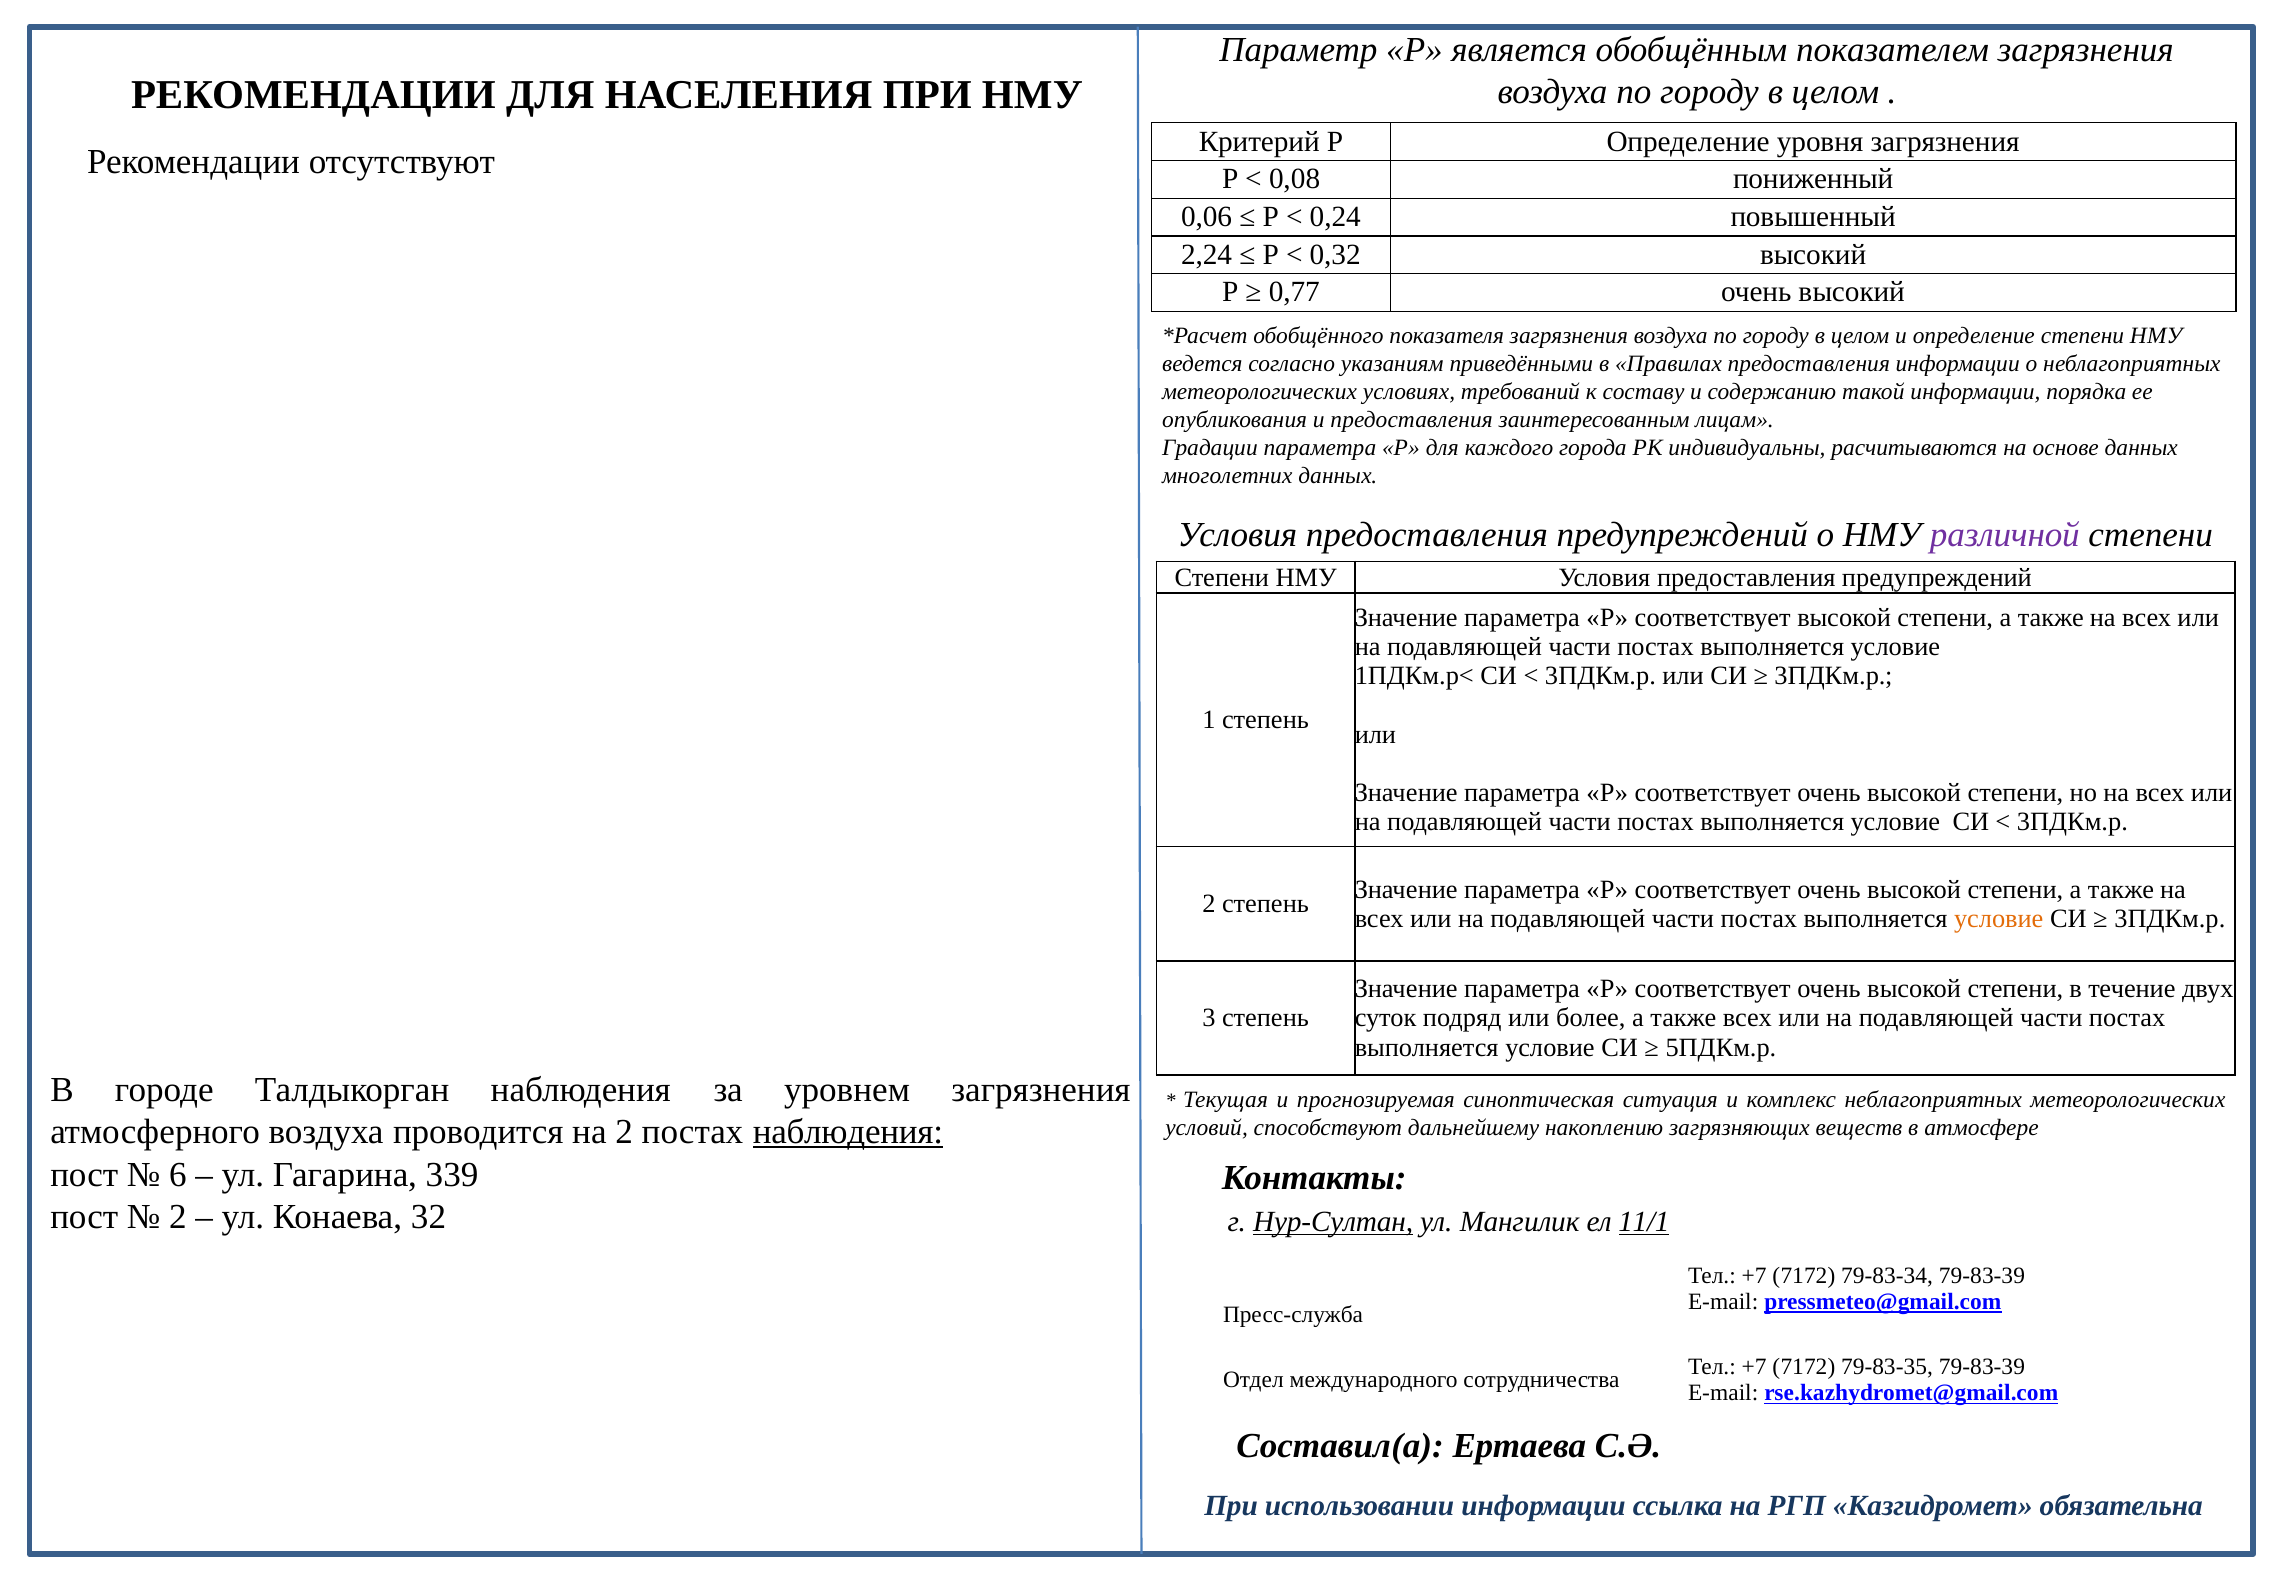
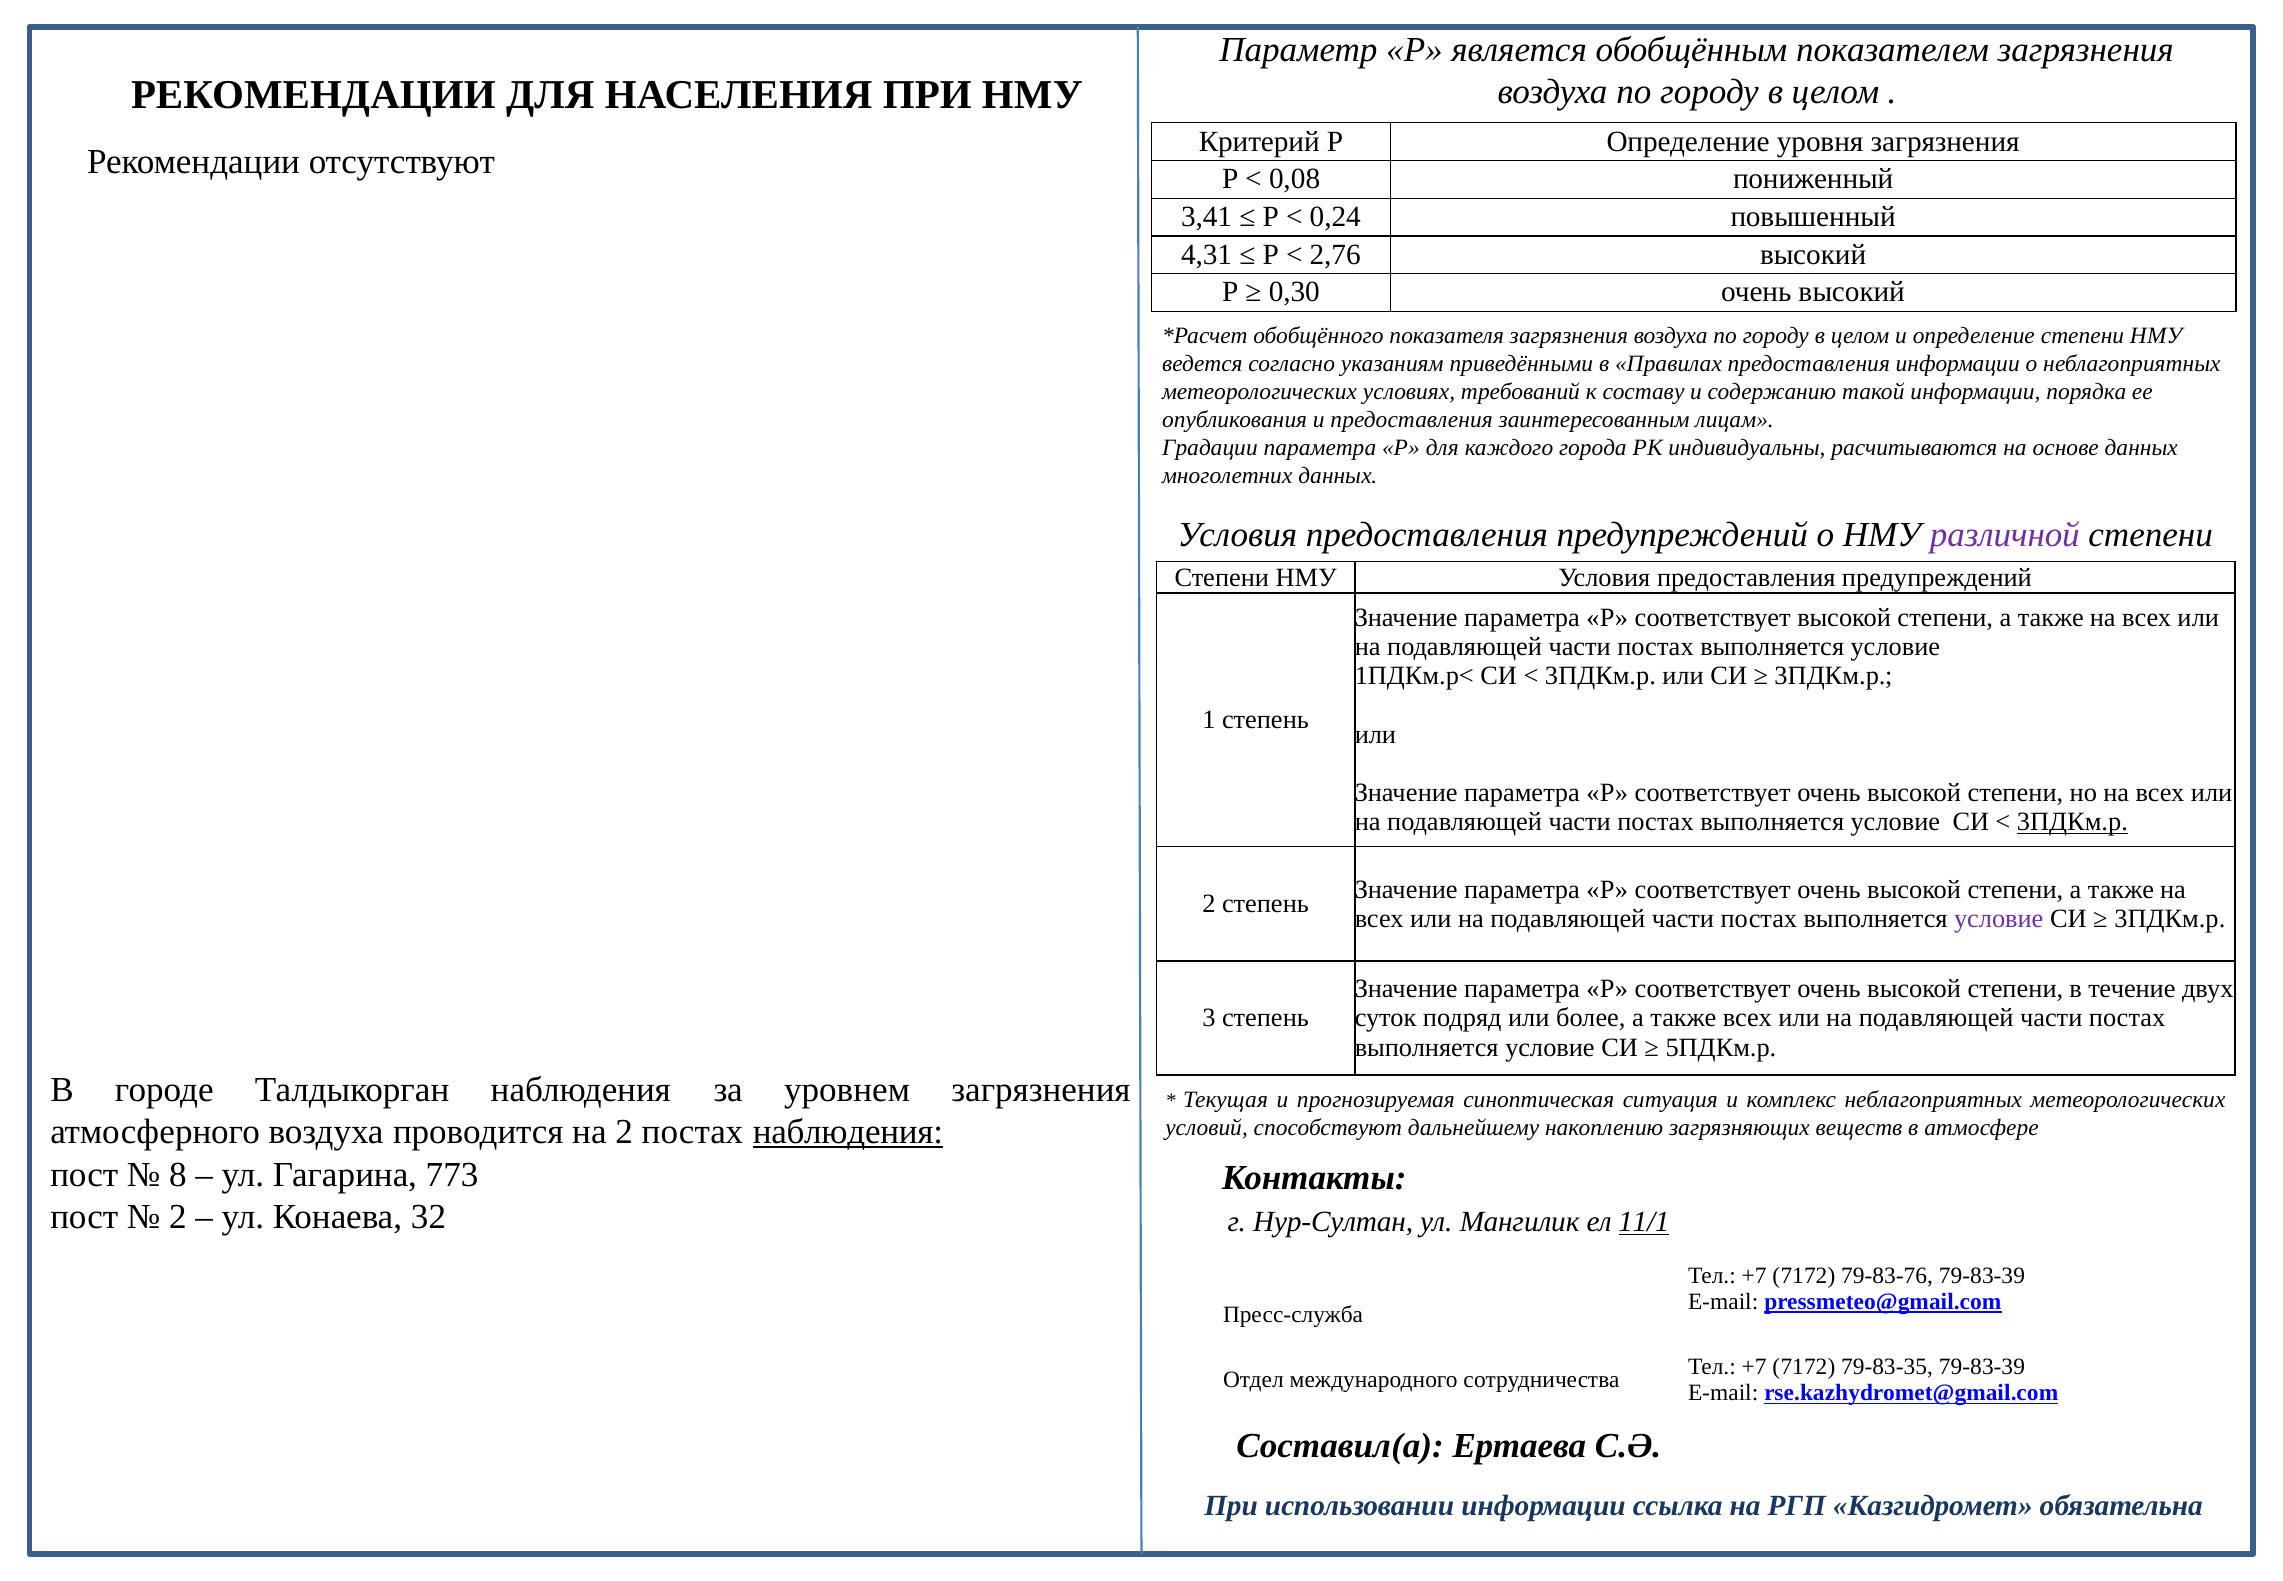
0,06: 0,06 -> 3,41
2,24: 2,24 -> 4,31
0,32: 0,32 -> 2,76
0,77: 0,77 -> 0,30
3ПДКм.р at (2072, 822) underline: none -> present
условие at (1999, 918) colour: orange -> purple
6: 6 -> 8
339: 339 -> 773
Нур-Султан underline: present -> none
79-83-34: 79-83-34 -> 79-83-76
